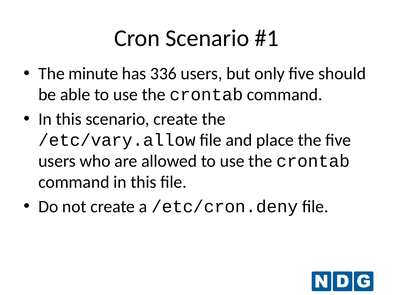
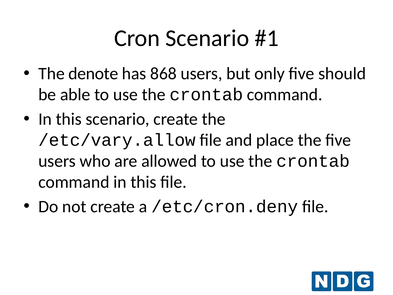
minute: minute -> denote
336: 336 -> 868
